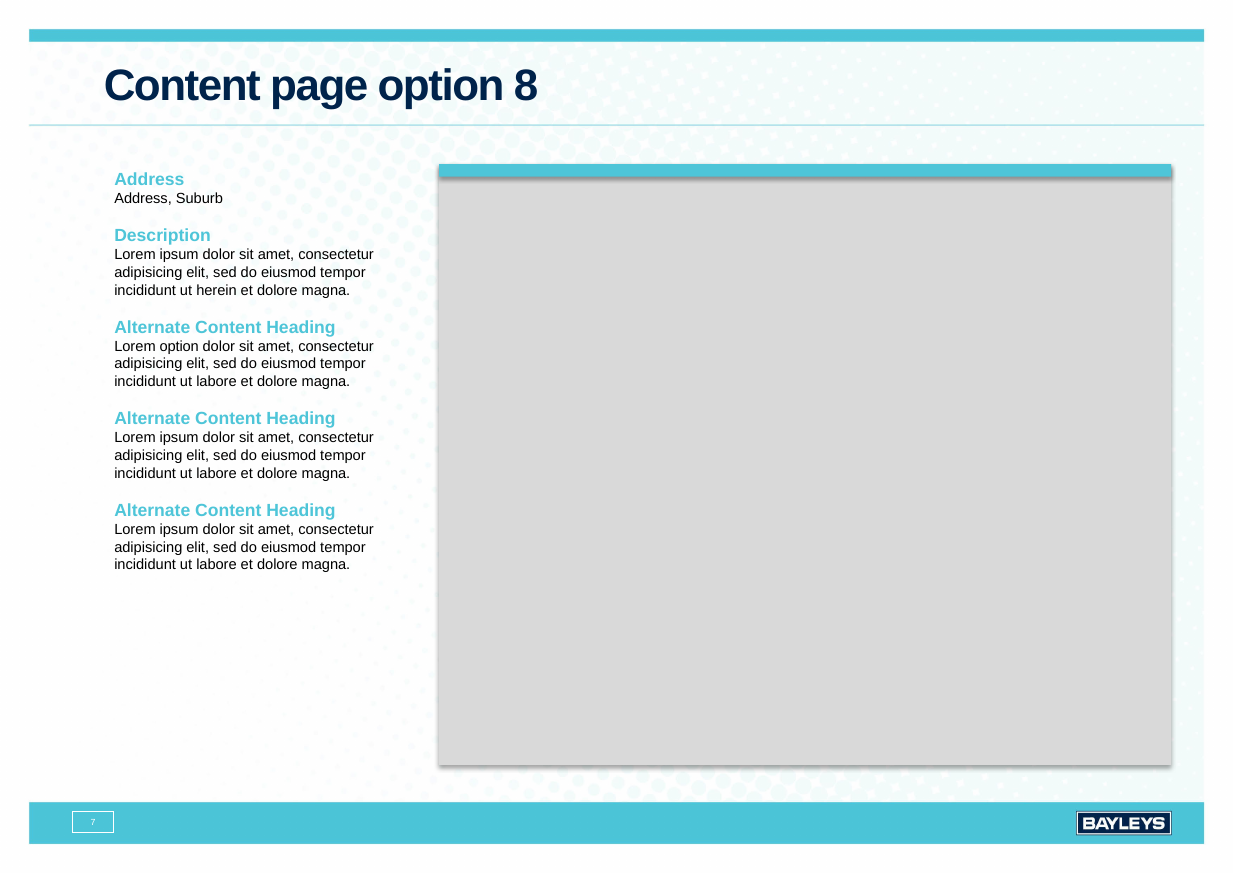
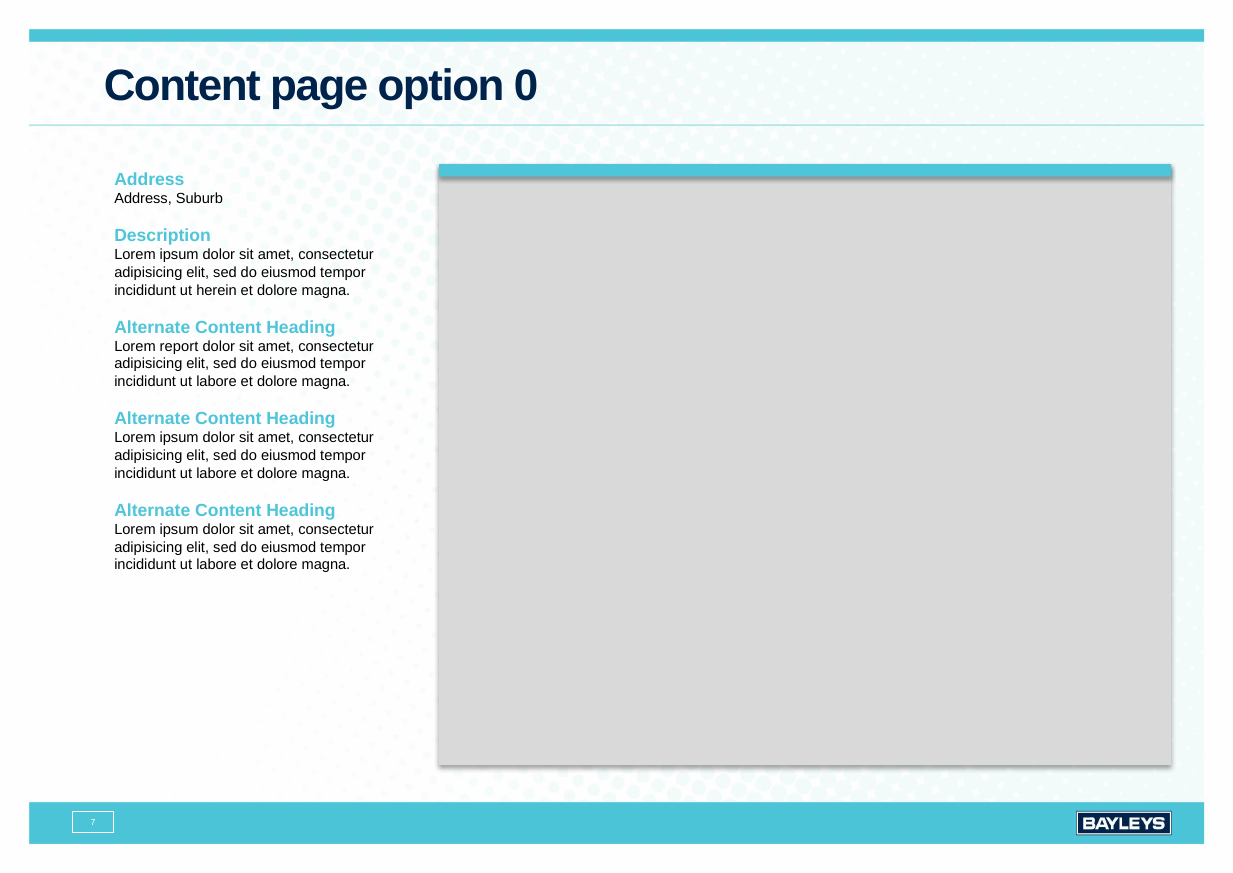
8: 8 -> 0
Lorem option: option -> report
